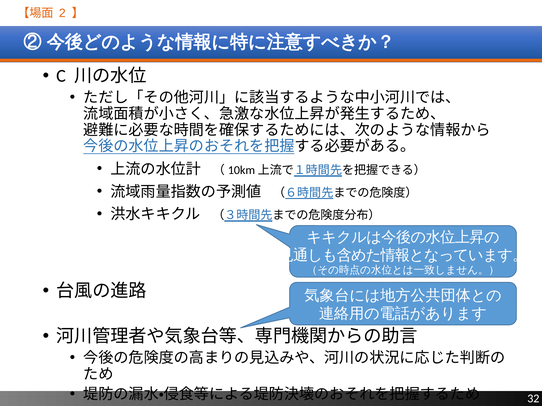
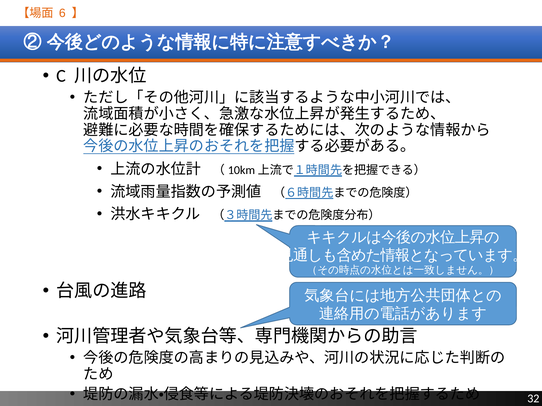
2: 2 -> 6
